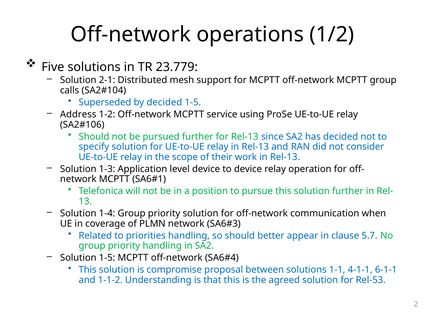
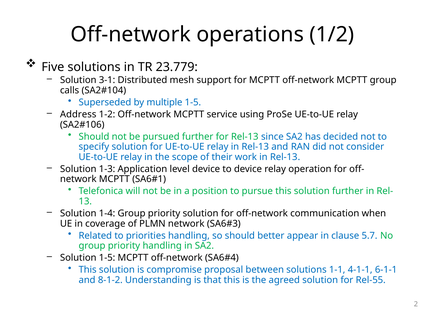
2-1: 2-1 -> 3-1
by decided: decided -> multiple
1-1-2: 1-1-2 -> 8-1-2
Rel-53: Rel-53 -> Rel-55
